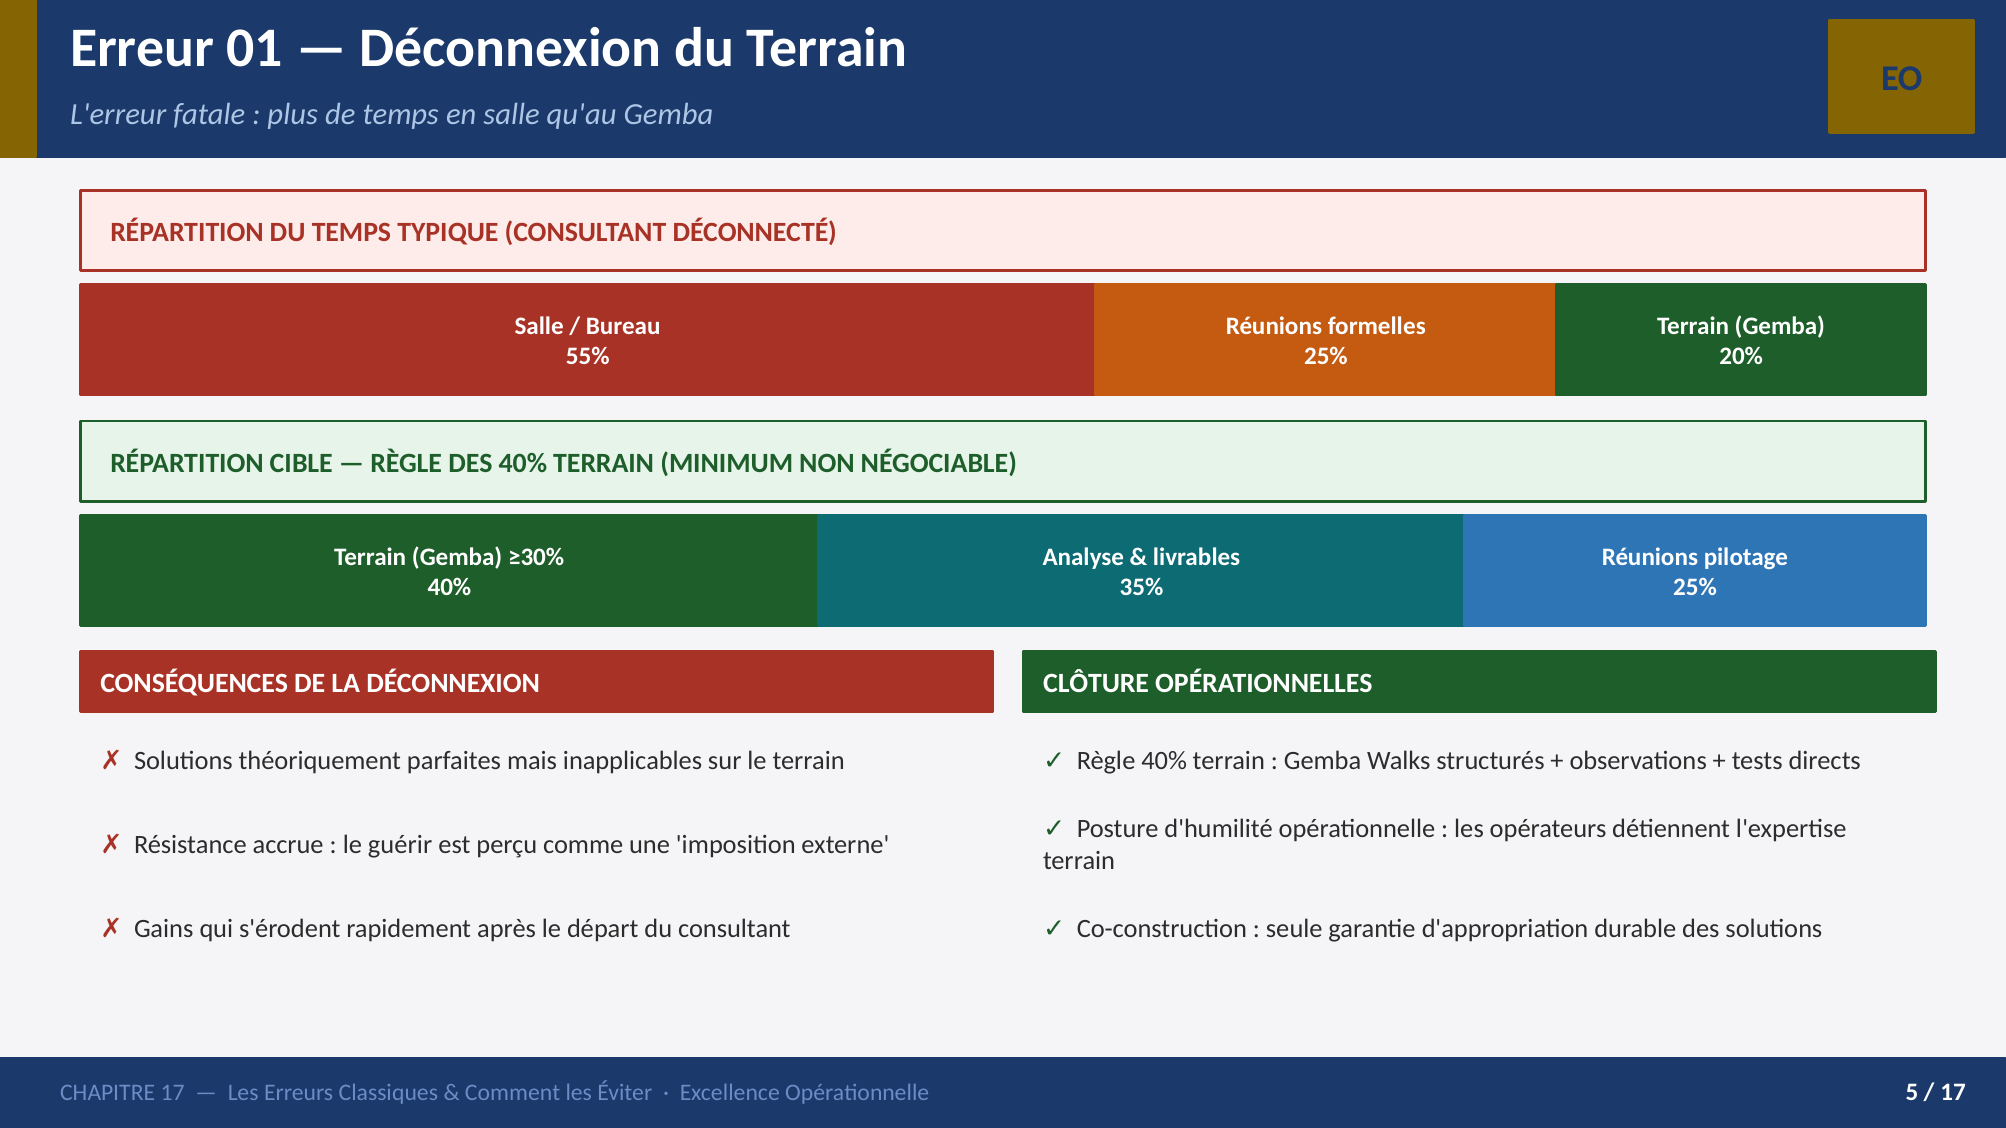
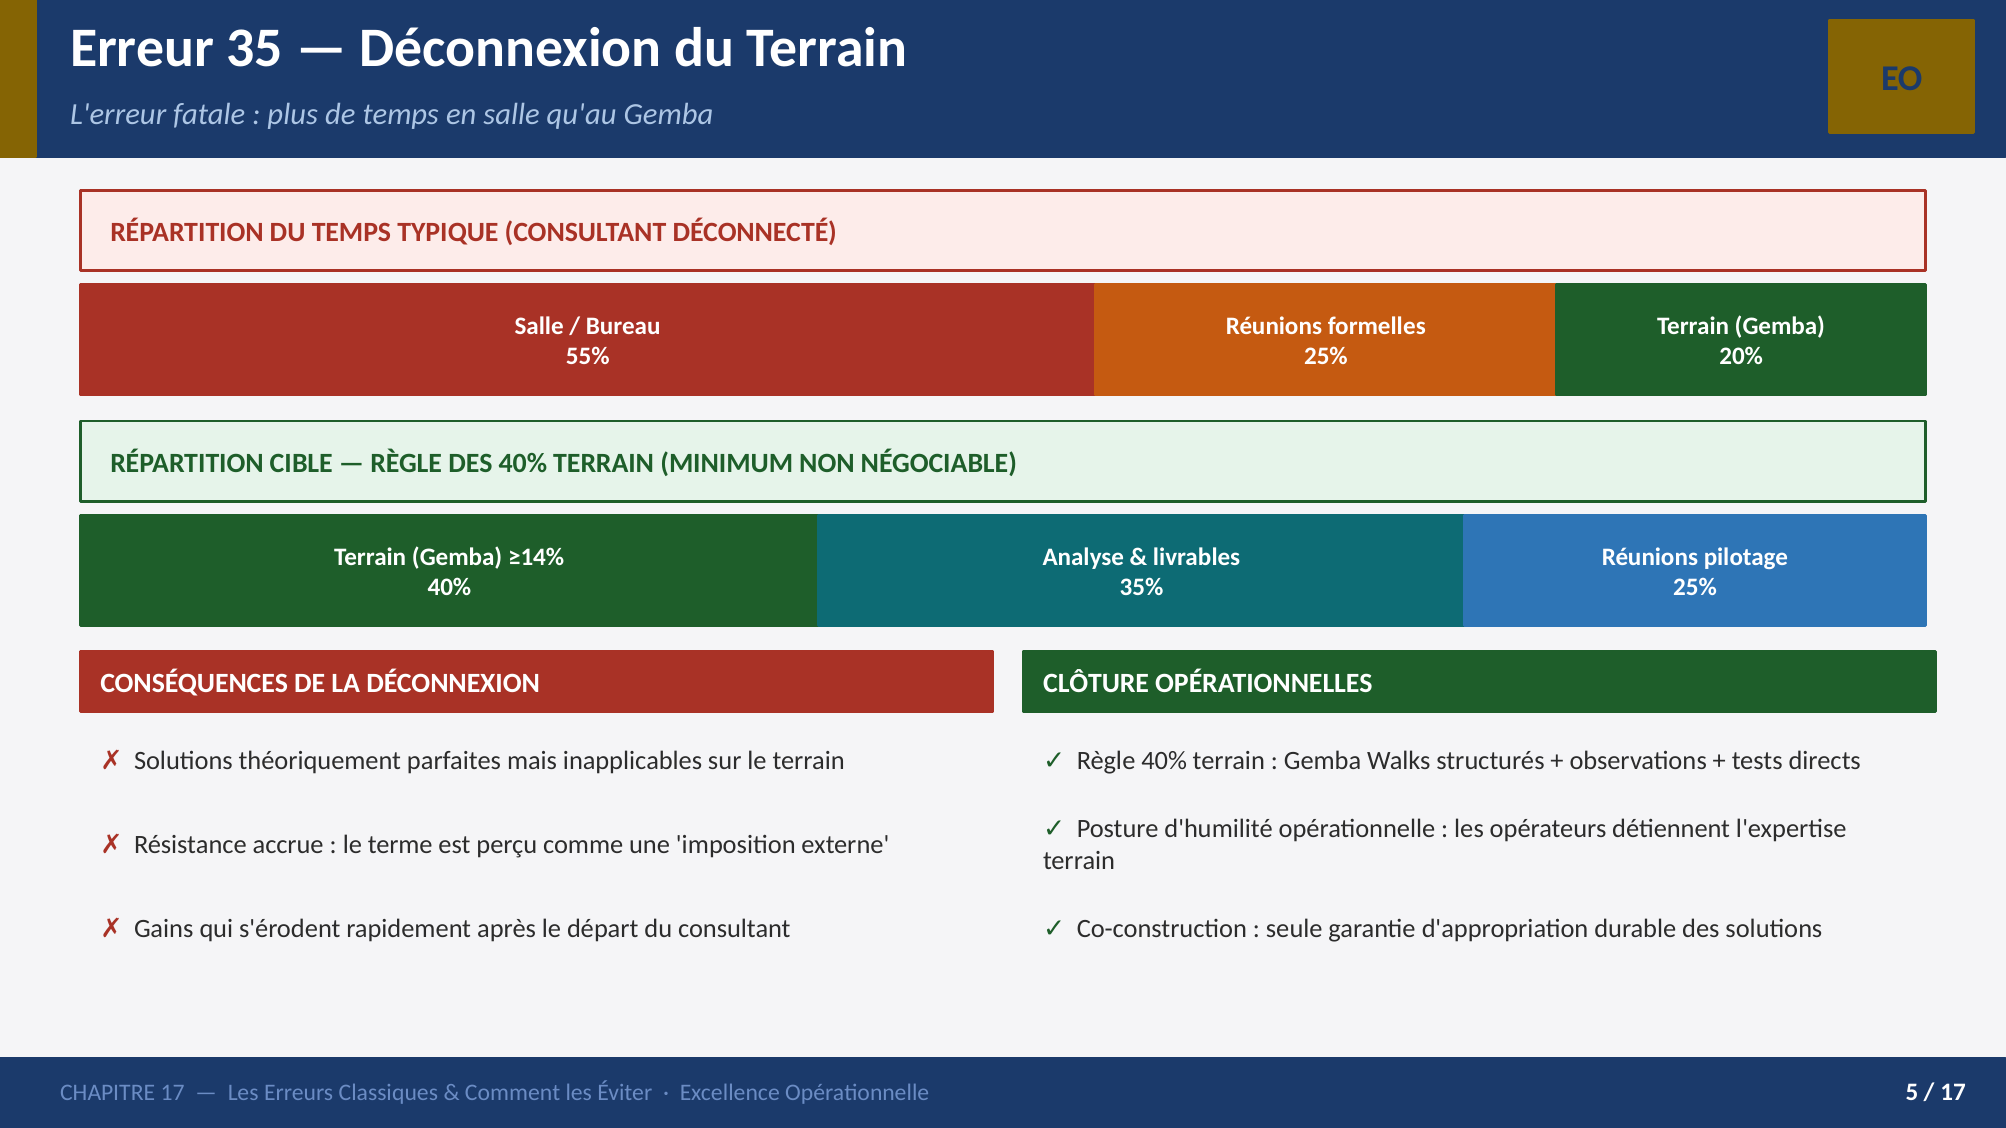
01: 01 -> 35
≥30%: ≥30% -> ≥14%
guérir: guérir -> terme
